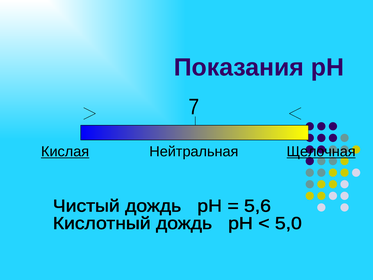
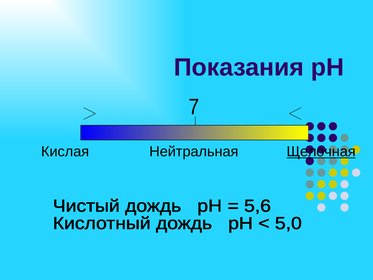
Кислая underline: present -> none
